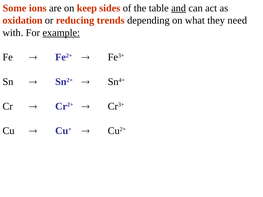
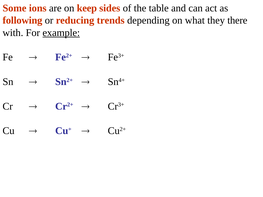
and underline: present -> none
oxidation: oxidation -> following
need: need -> there
